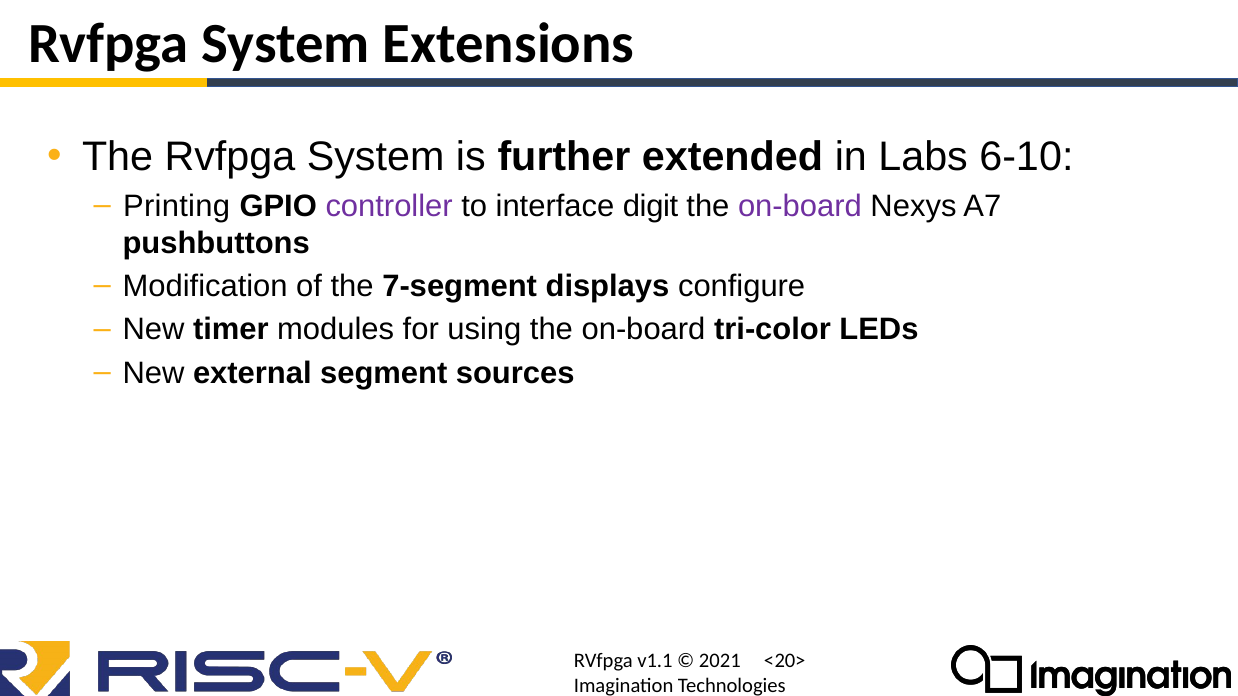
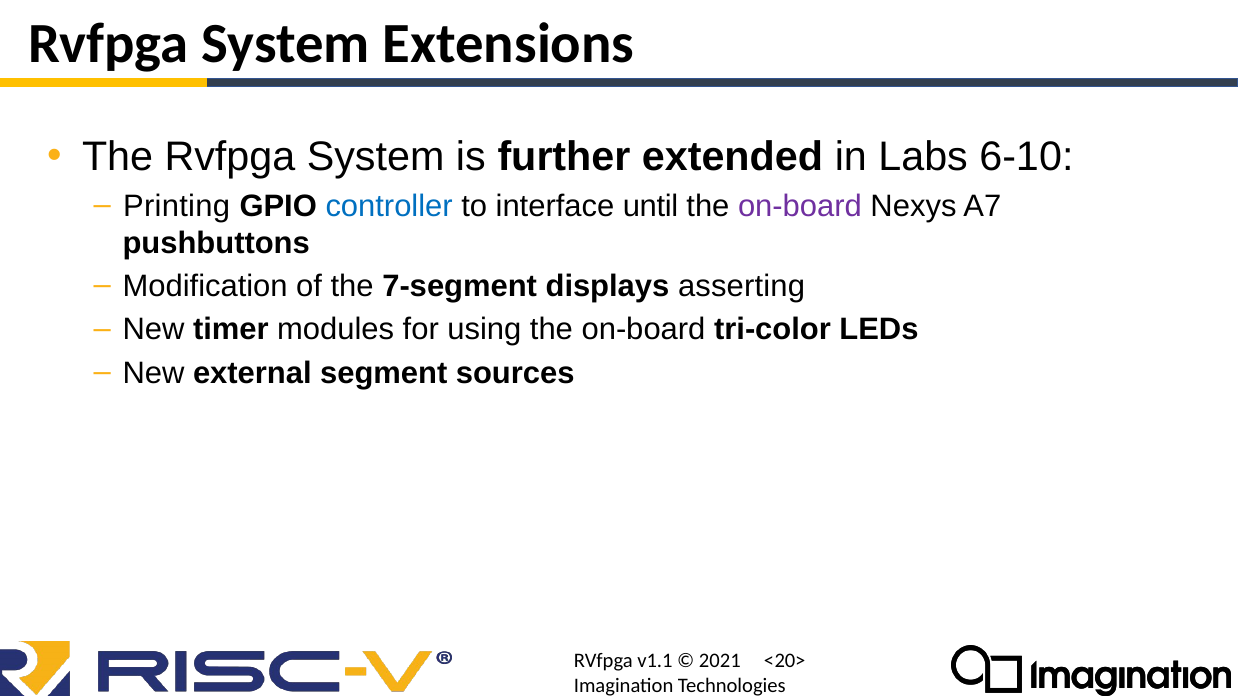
controller colour: purple -> blue
digit: digit -> until
configure: configure -> asserting
